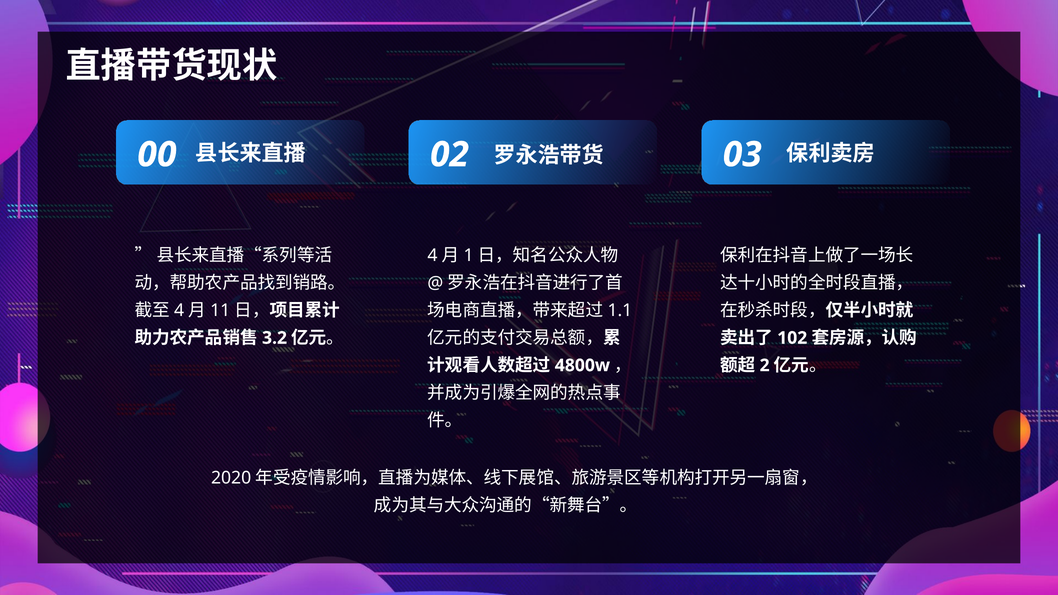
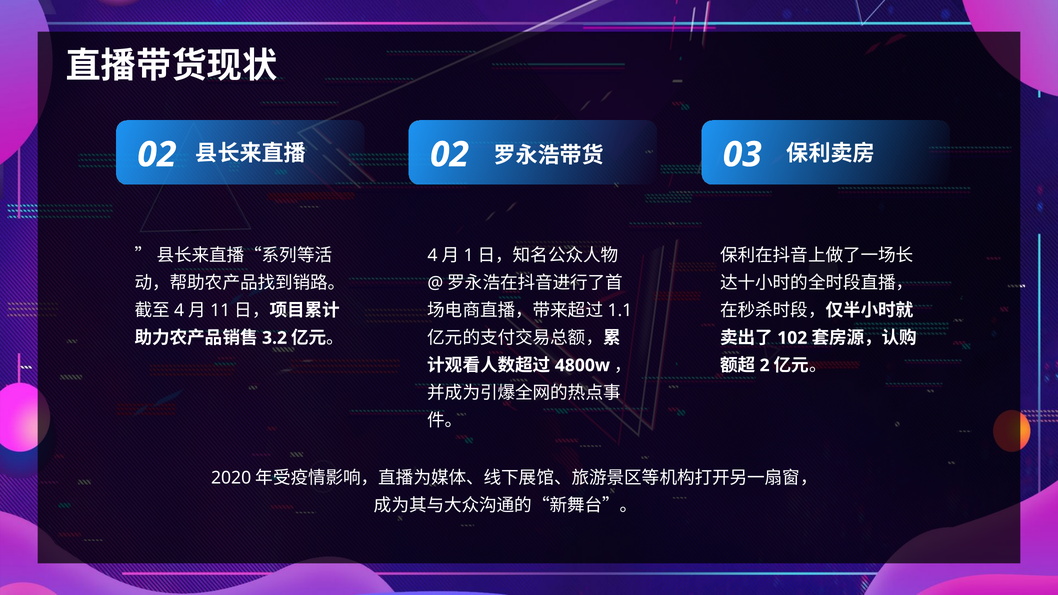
0 0: 0 -> 2
